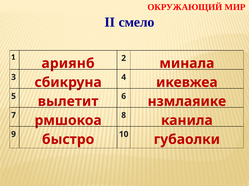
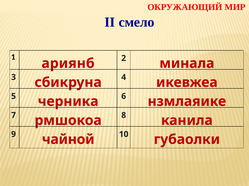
вылетит: вылетит -> черника
быстро: быстро -> чайной
